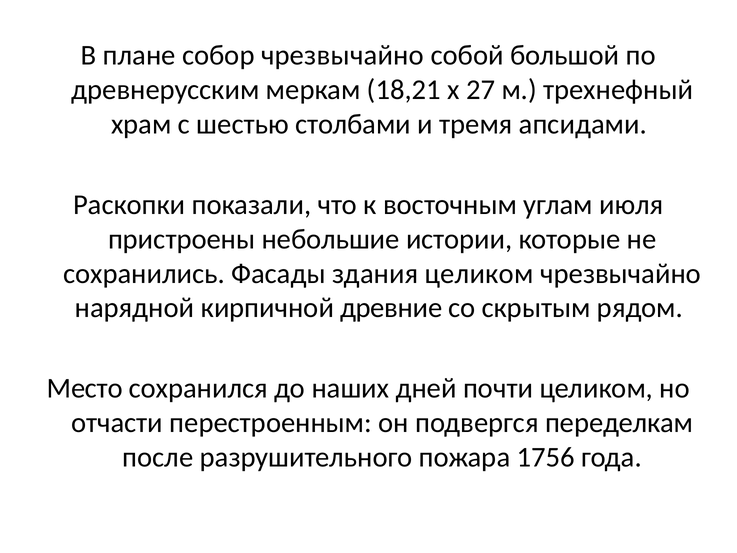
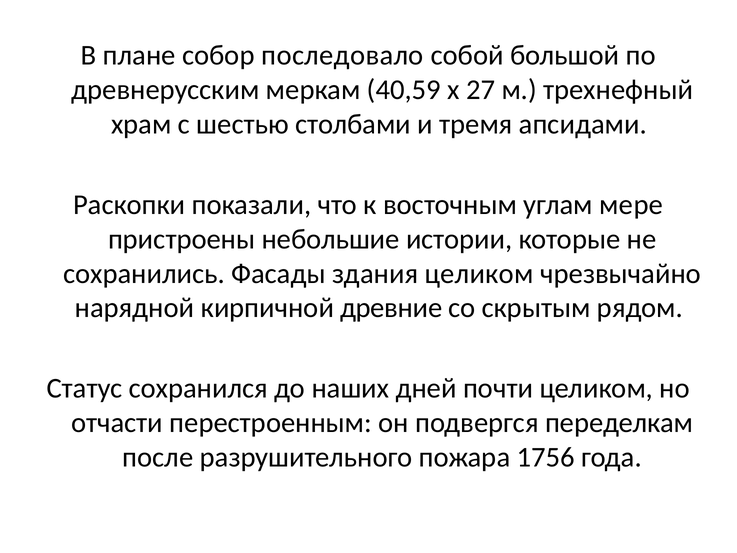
собор чрезвычайно: чрезвычайно -> последовало
18,21: 18,21 -> 40,59
июля: июля -> мере
Место: Место -> Статус
